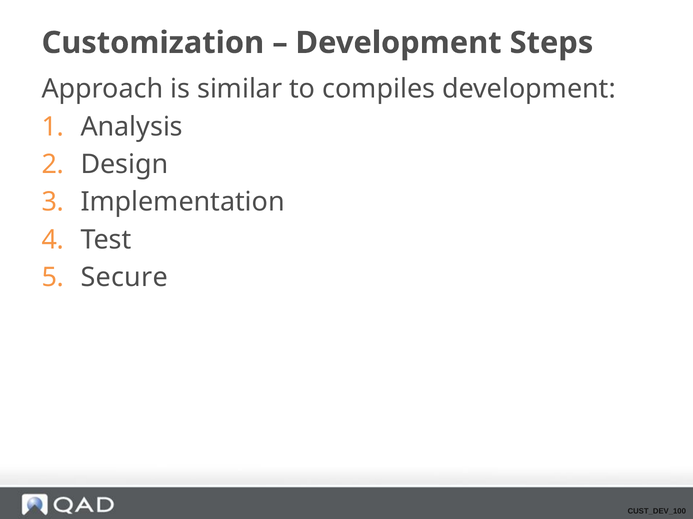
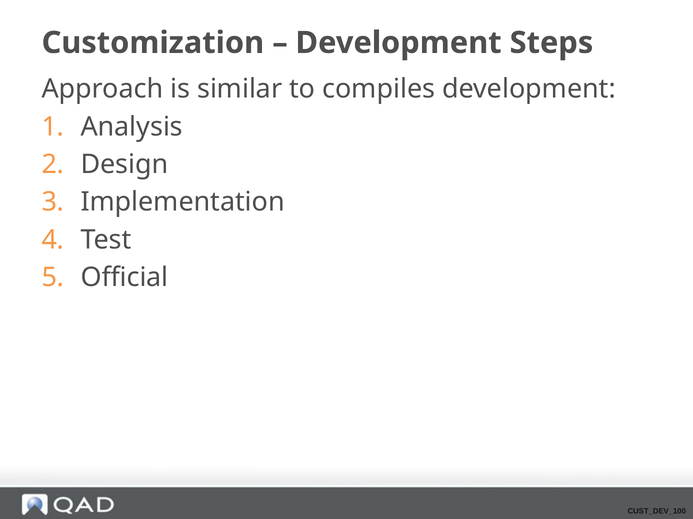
Secure: Secure -> Official
